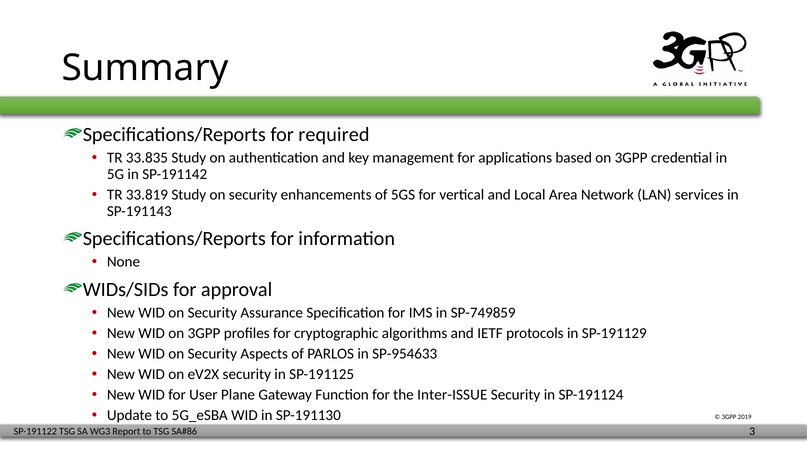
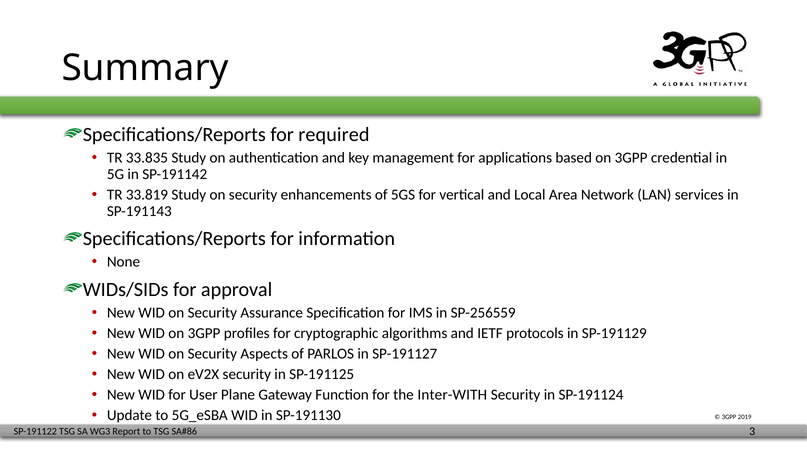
SP-749859: SP-749859 -> SP-256559
SP-954633: SP-954633 -> SP-191127
Inter-ISSUE: Inter-ISSUE -> Inter-WITH
